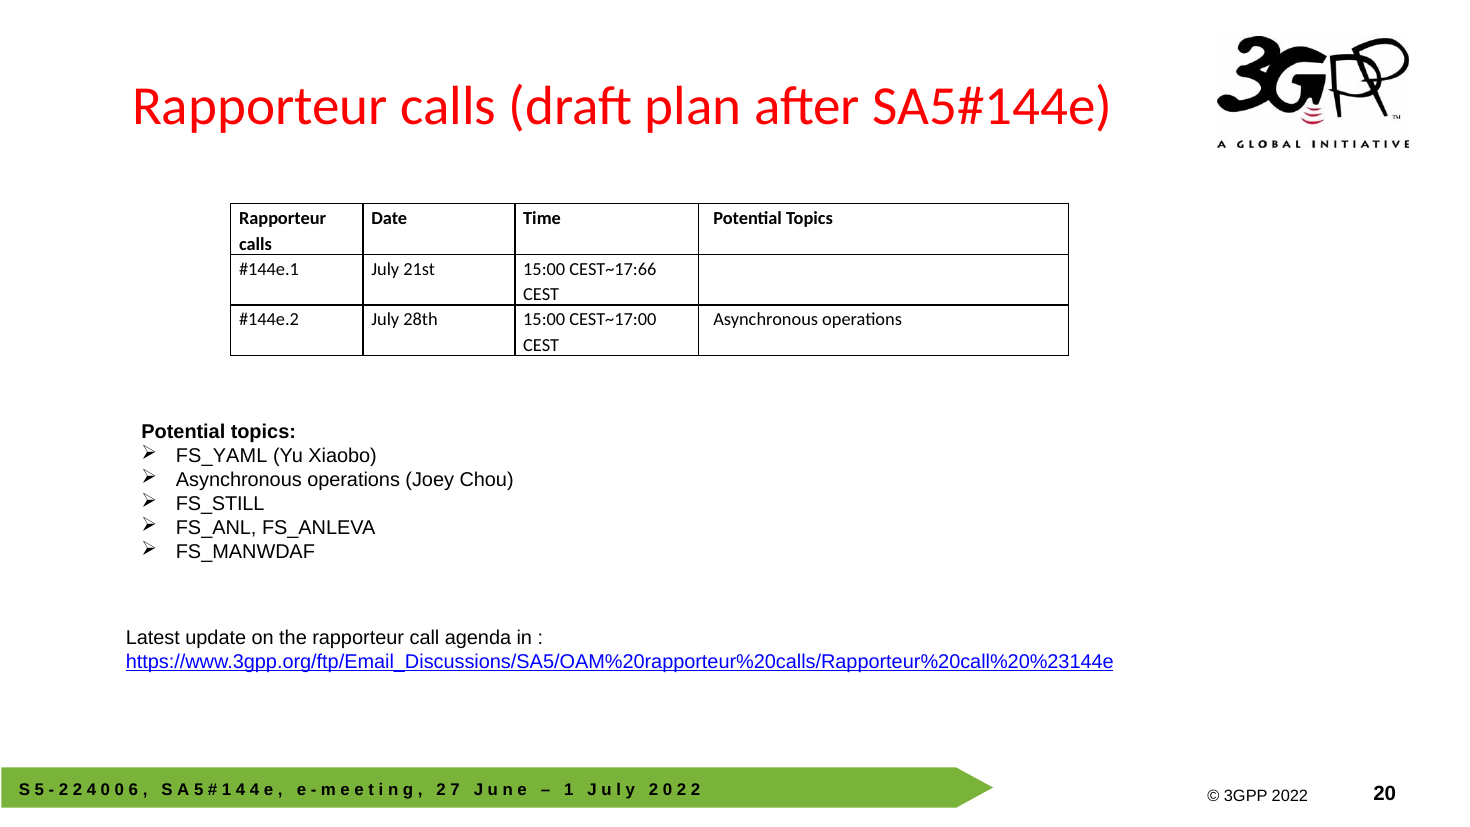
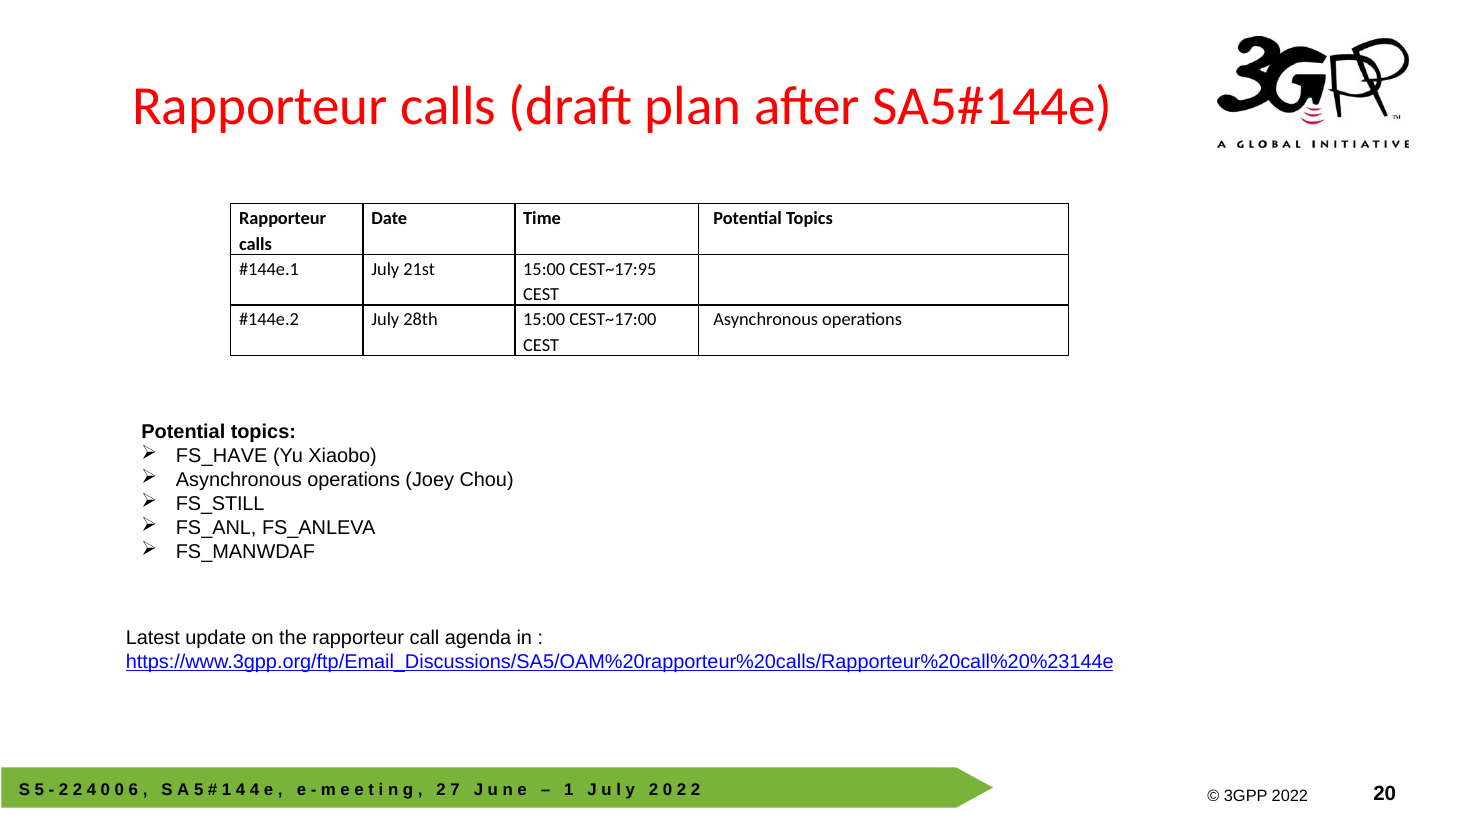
CEST~17:66: CEST~17:66 -> CEST~17:95
FS_YAML: FS_YAML -> FS_HAVE
